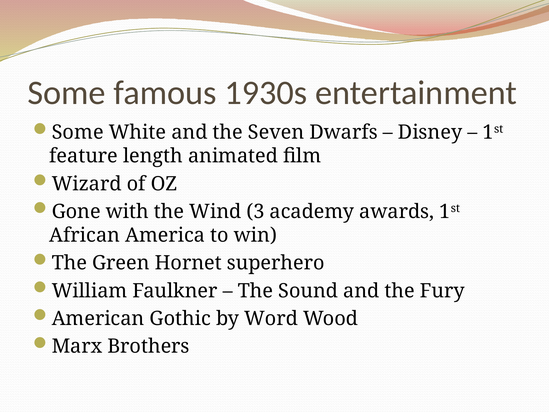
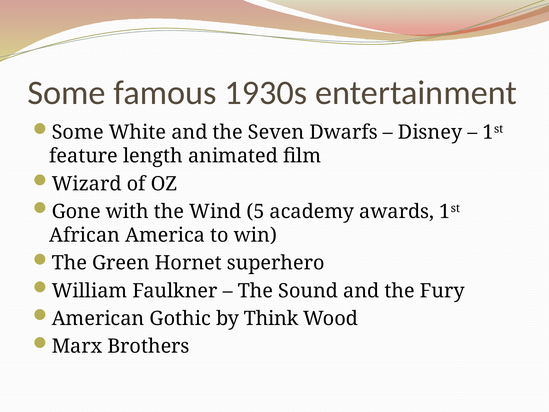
3: 3 -> 5
Word: Word -> Think
